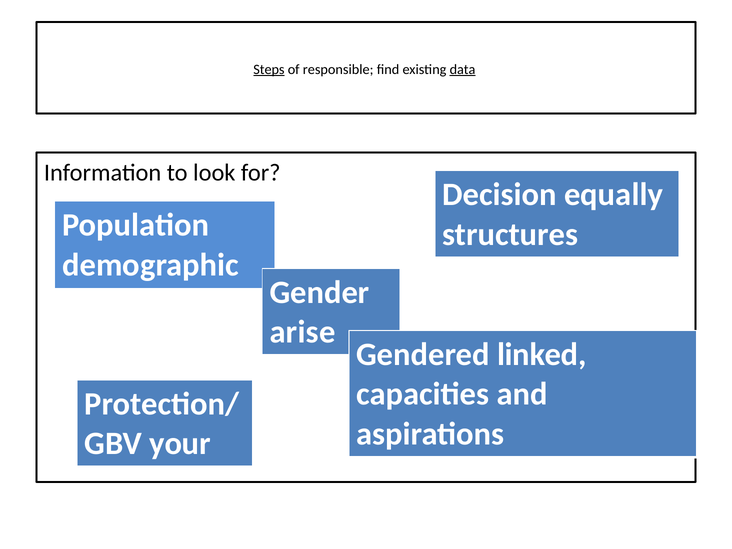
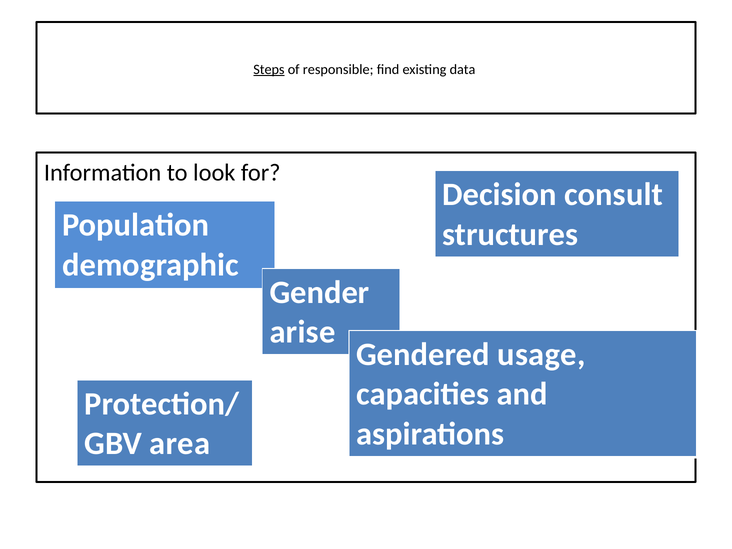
data underline: present -> none
equally: equally -> consult
linked: linked -> usage
your: your -> area
